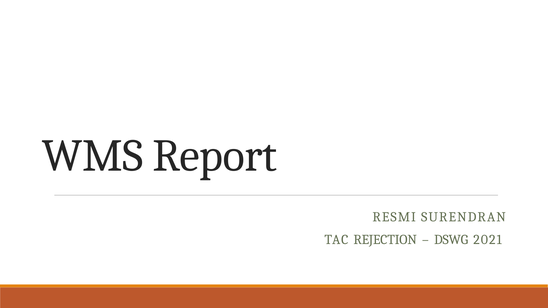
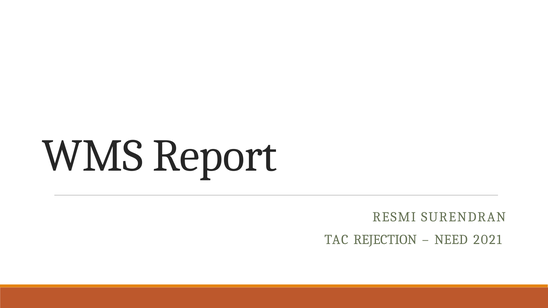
DSWG: DSWG -> NEED
